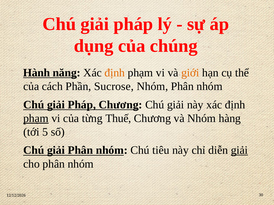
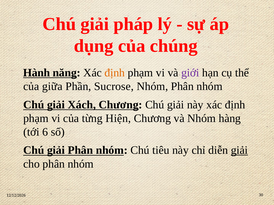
giới colour: orange -> purple
cách: cách -> giữa
Pháp at (82, 105): Pháp -> Xách
phạm at (36, 119) underline: present -> none
Thuế: Thuế -> Hiện
5: 5 -> 6
